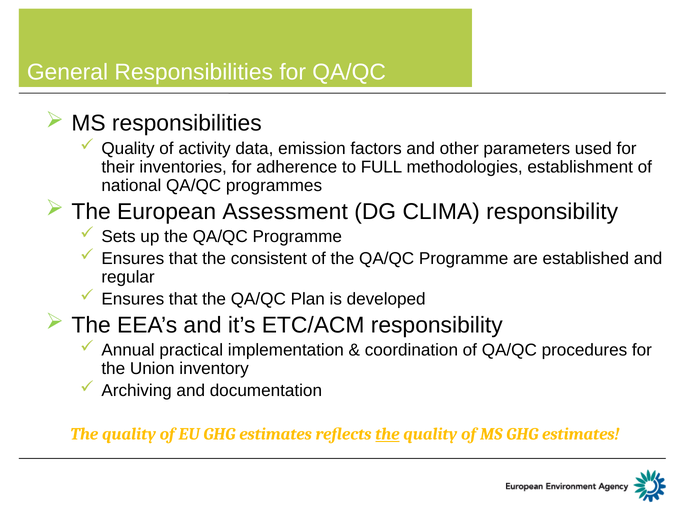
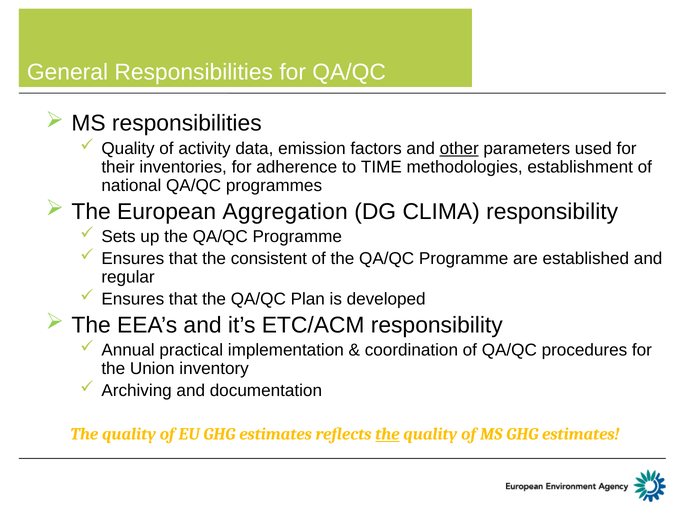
other underline: none -> present
FULL: FULL -> TIME
Assessment: Assessment -> Aggregation
